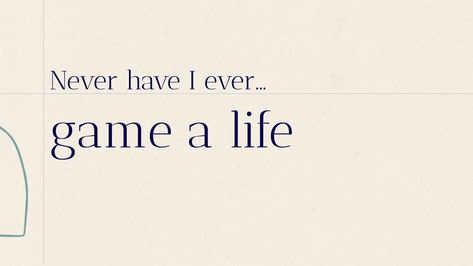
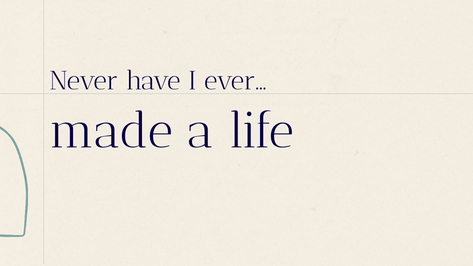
game: game -> made
